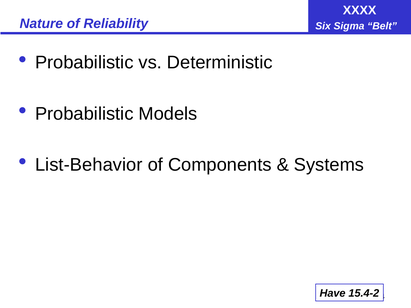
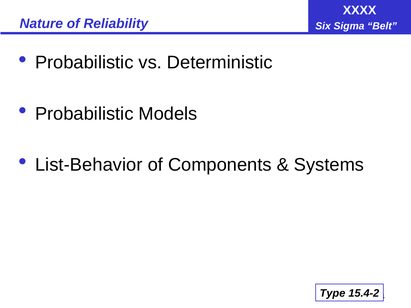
Have: Have -> Type
